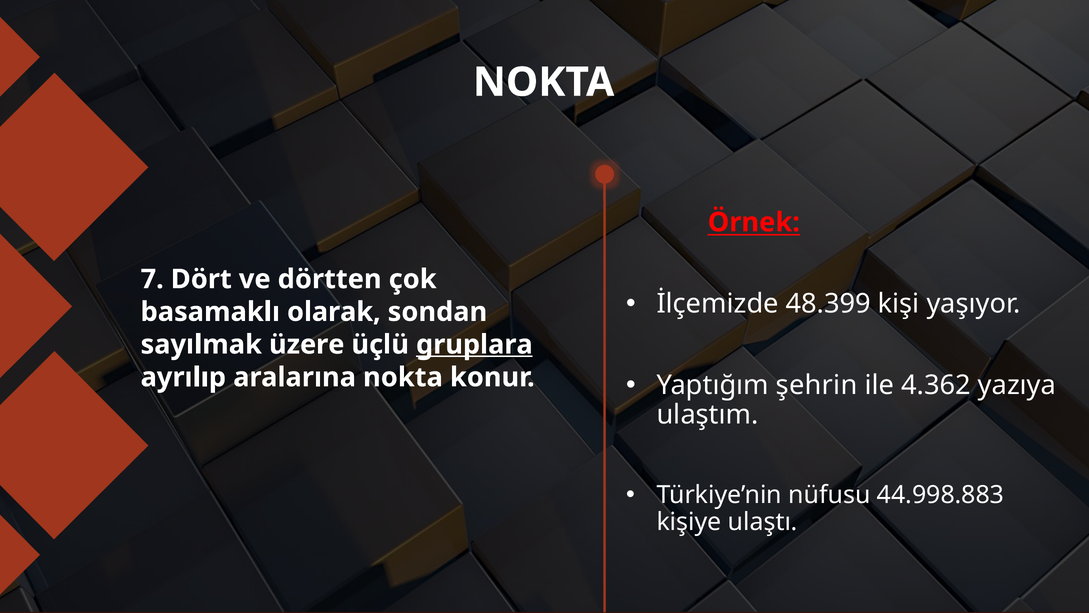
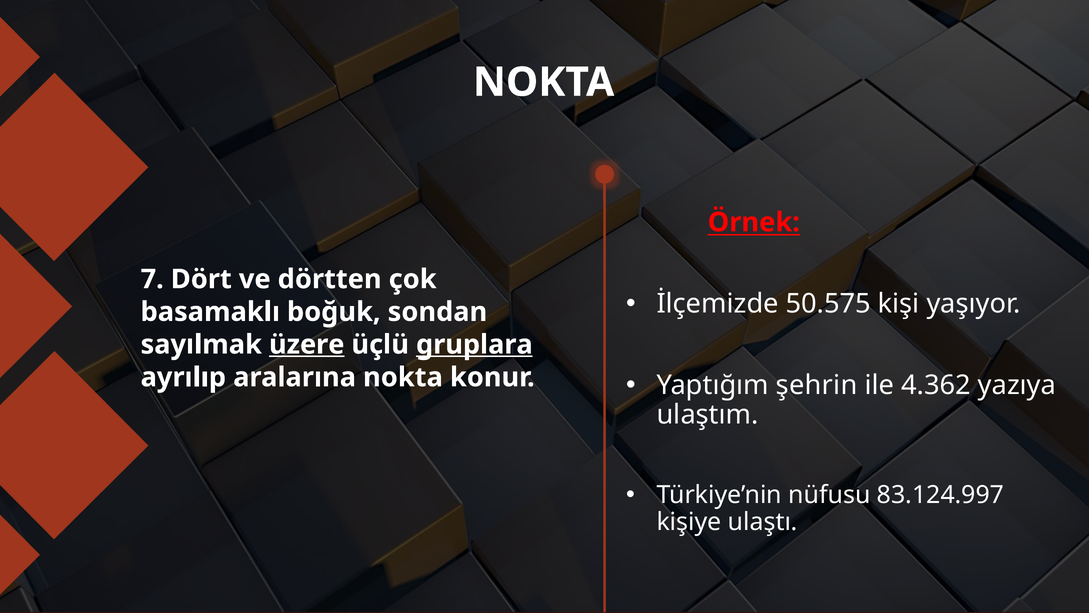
48.399: 48.399 -> 50.575
olarak: olarak -> boğuk
üzere underline: none -> present
44.998.883: 44.998.883 -> 83.124.997
